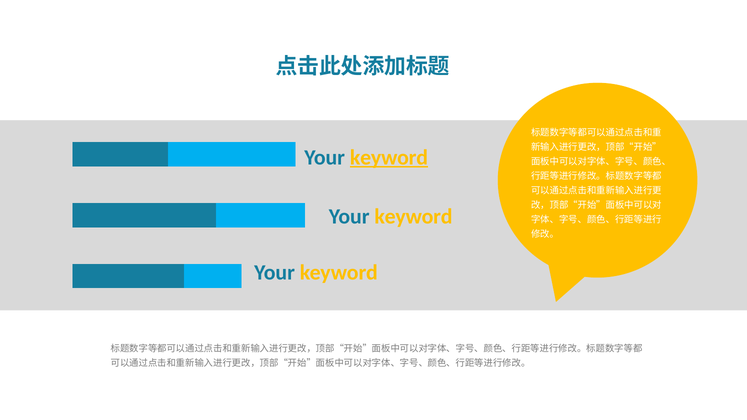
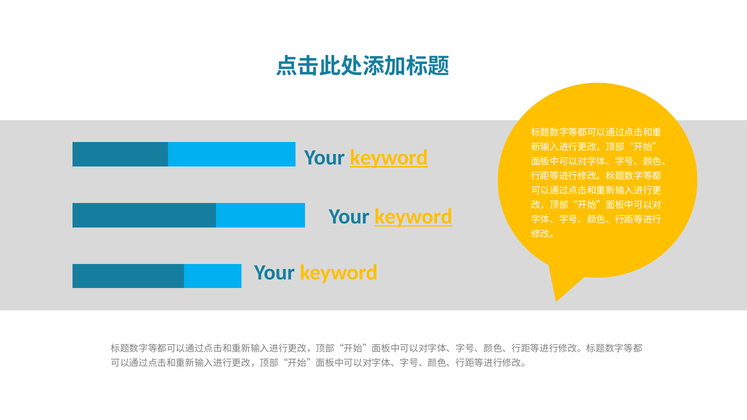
keyword at (413, 217) underline: none -> present
